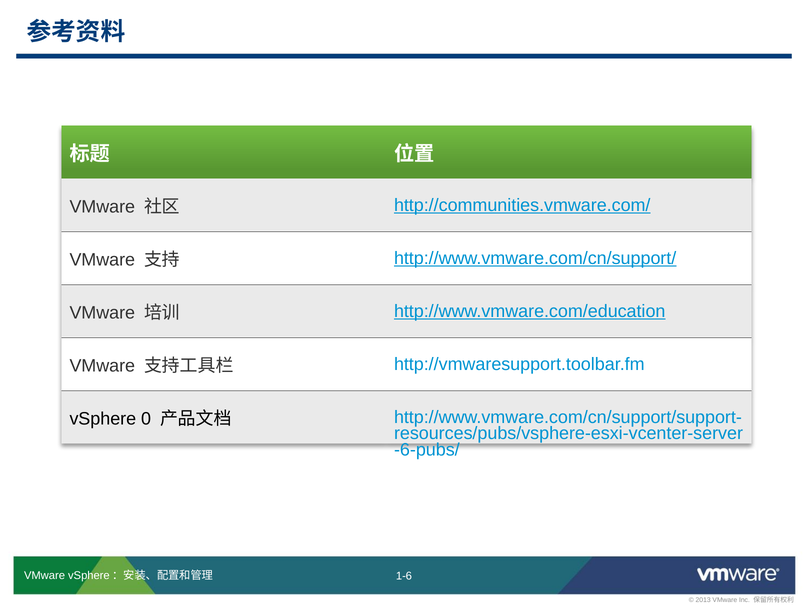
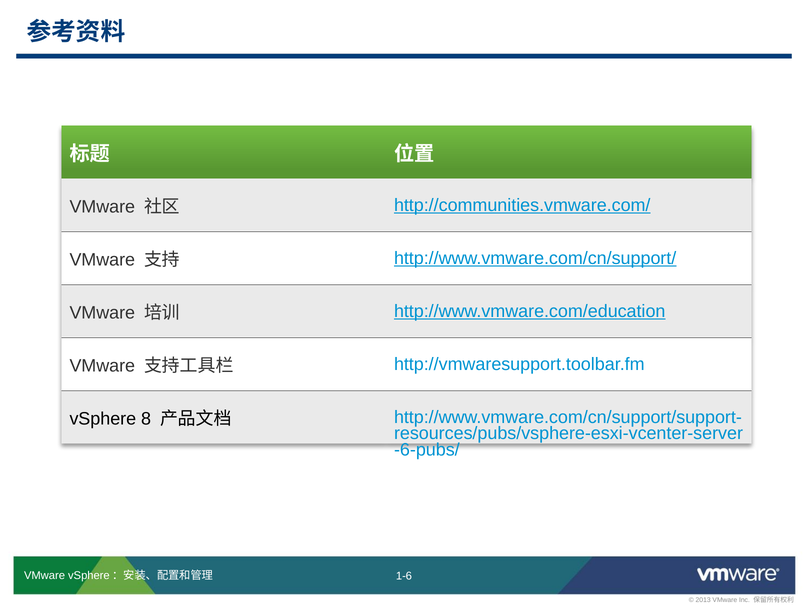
0: 0 -> 8
